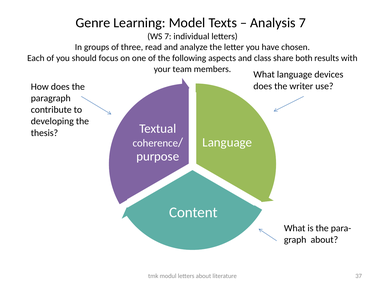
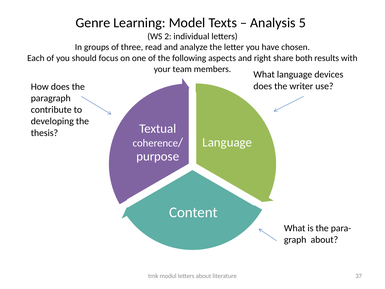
Analysis 7: 7 -> 5
WS 7: 7 -> 2
class: class -> right
